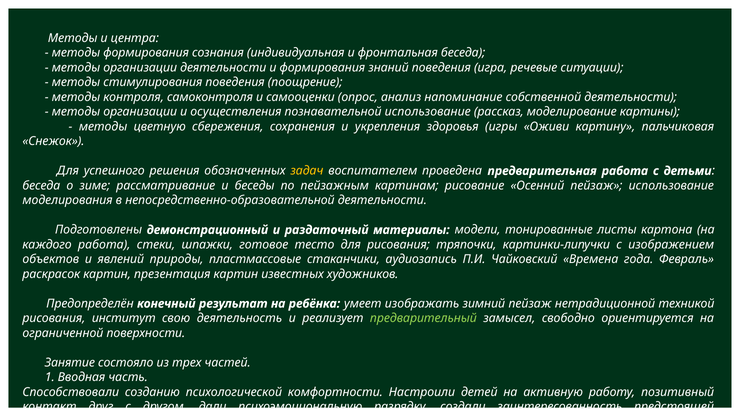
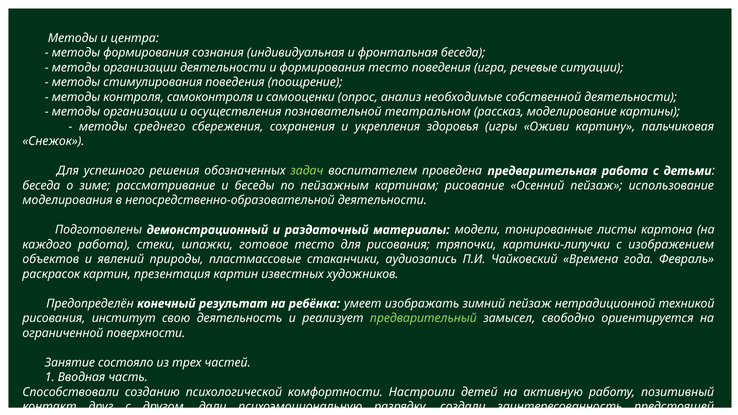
формирования знаний: знаний -> тесто
напоминание: напоминание -> необходимые
познавательной использование: использование -> театральном
цветную: цветную -> среднего
задач colour: yellow -> light green
